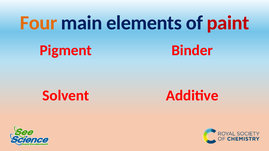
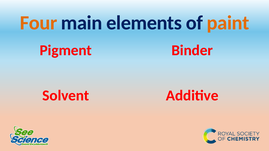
paint colour: red -> orange
